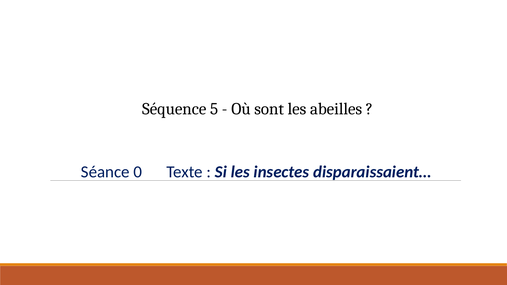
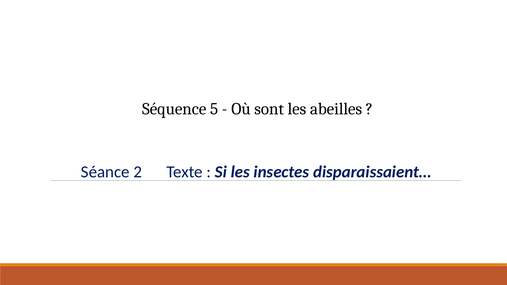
0: 0 -> 2
